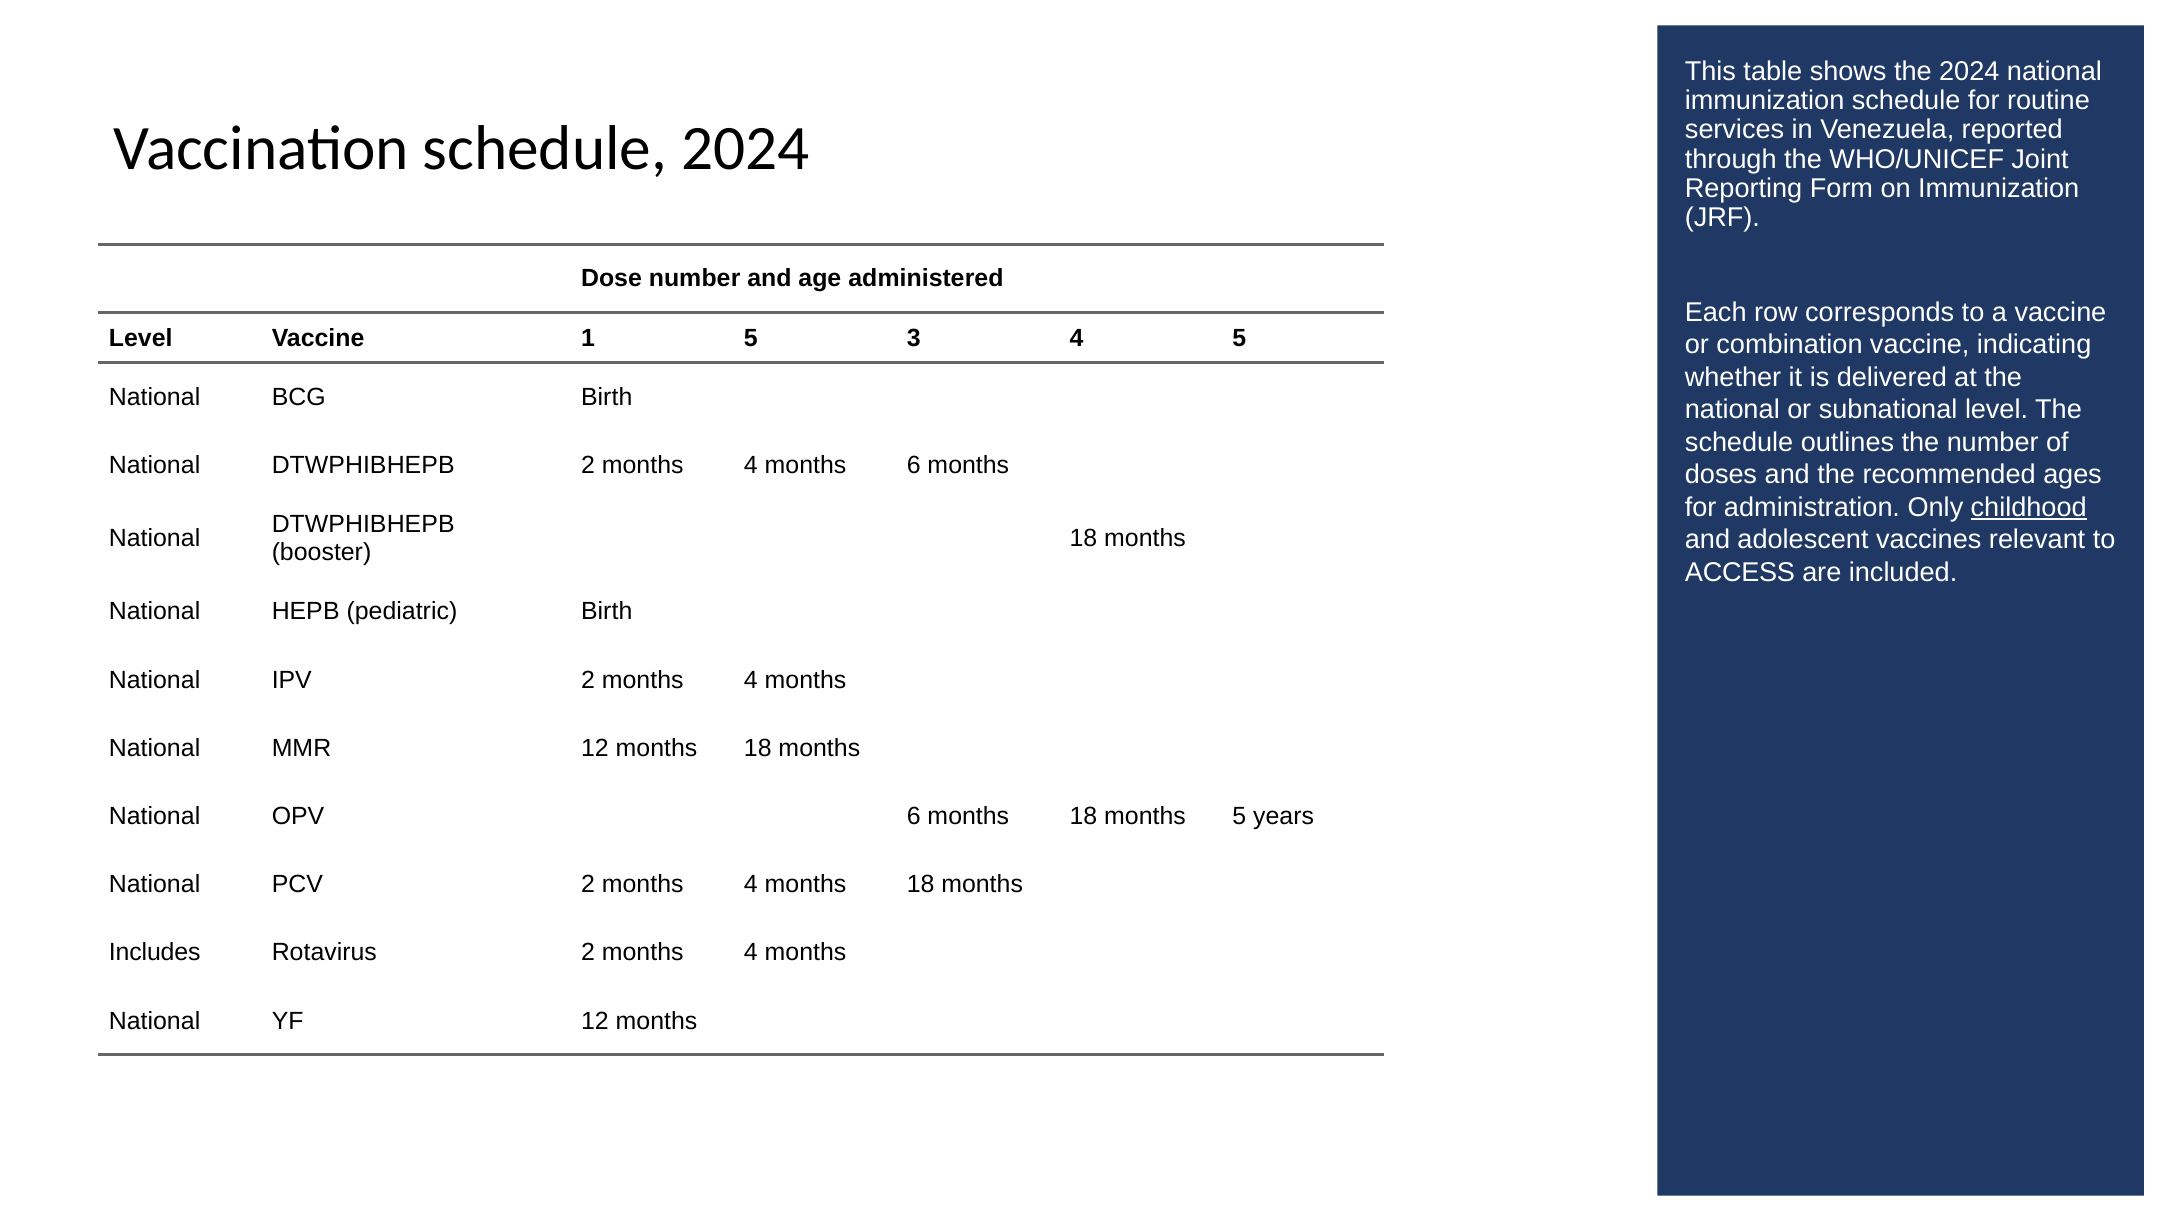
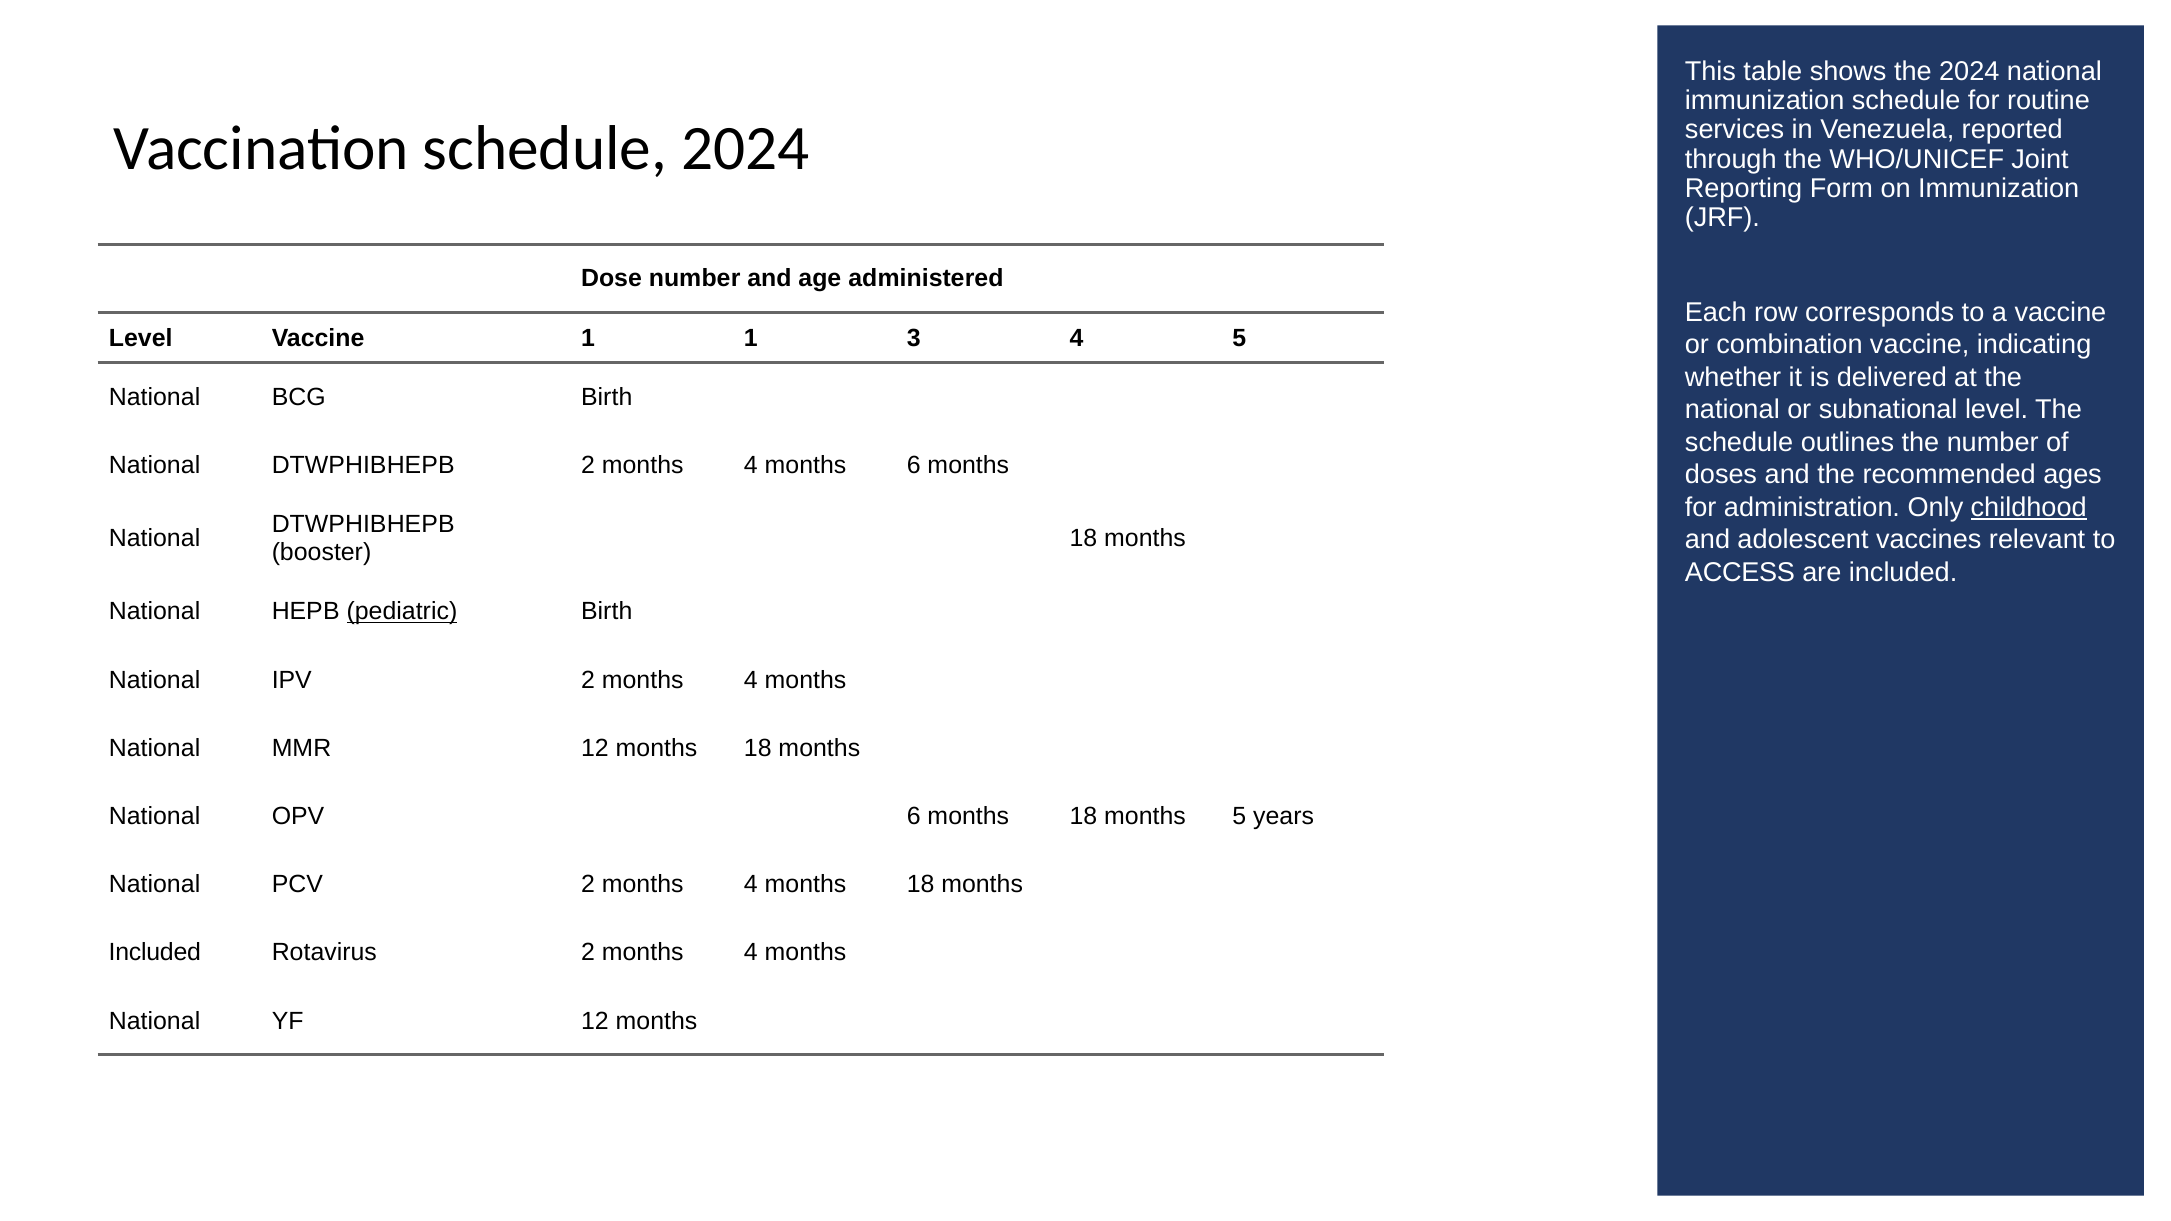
1 5: 5 -> 1
pediatric underline: none -> present
Includes at (155, 953): Includes -> Included
